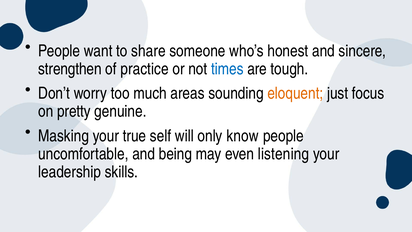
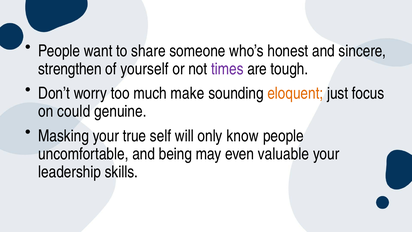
practice: practice -> yourself
times colour: blue -> purple
areas: areas -> make
pretty: pretty -> could
listening: listening -> valuable
